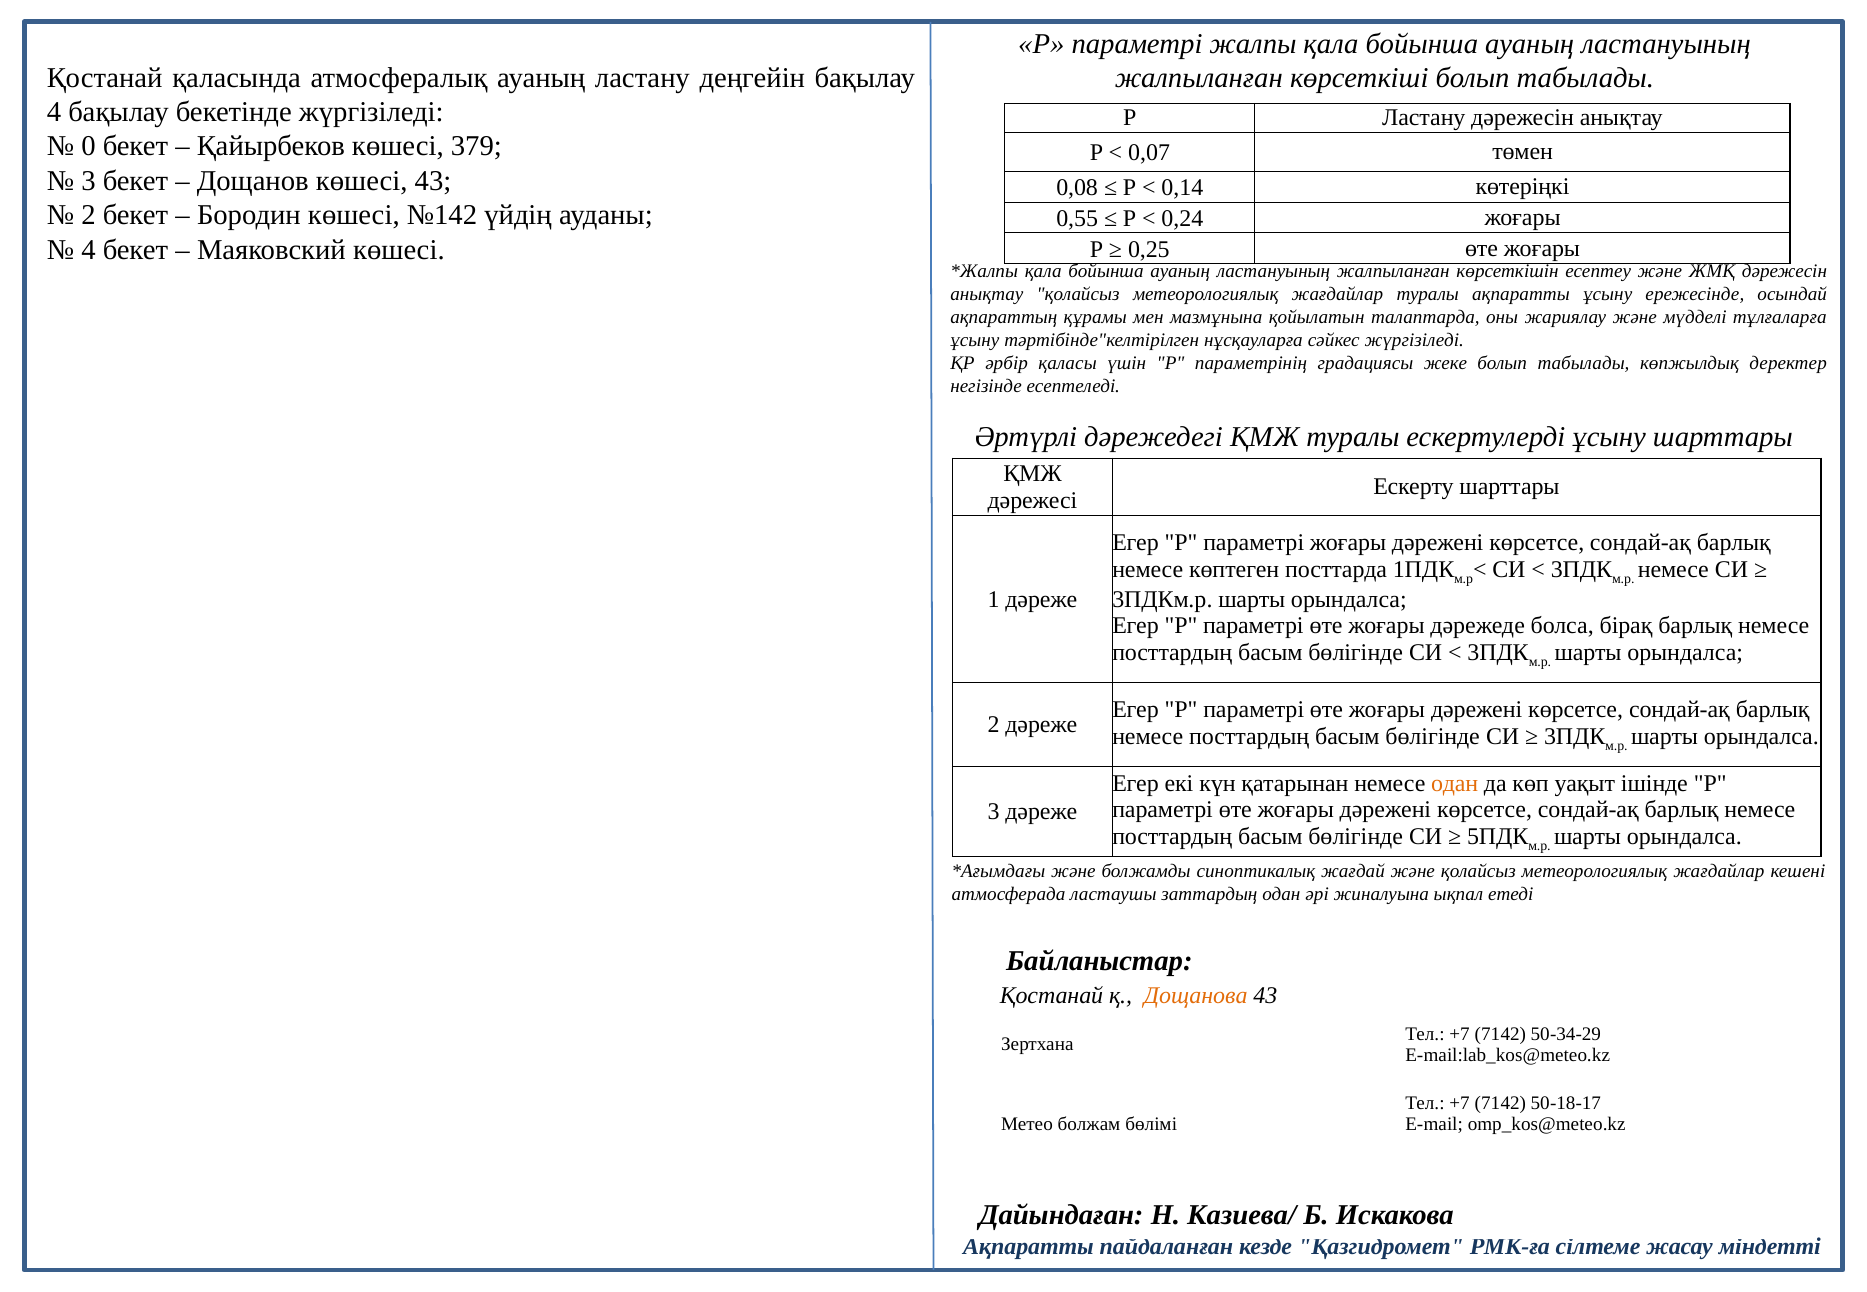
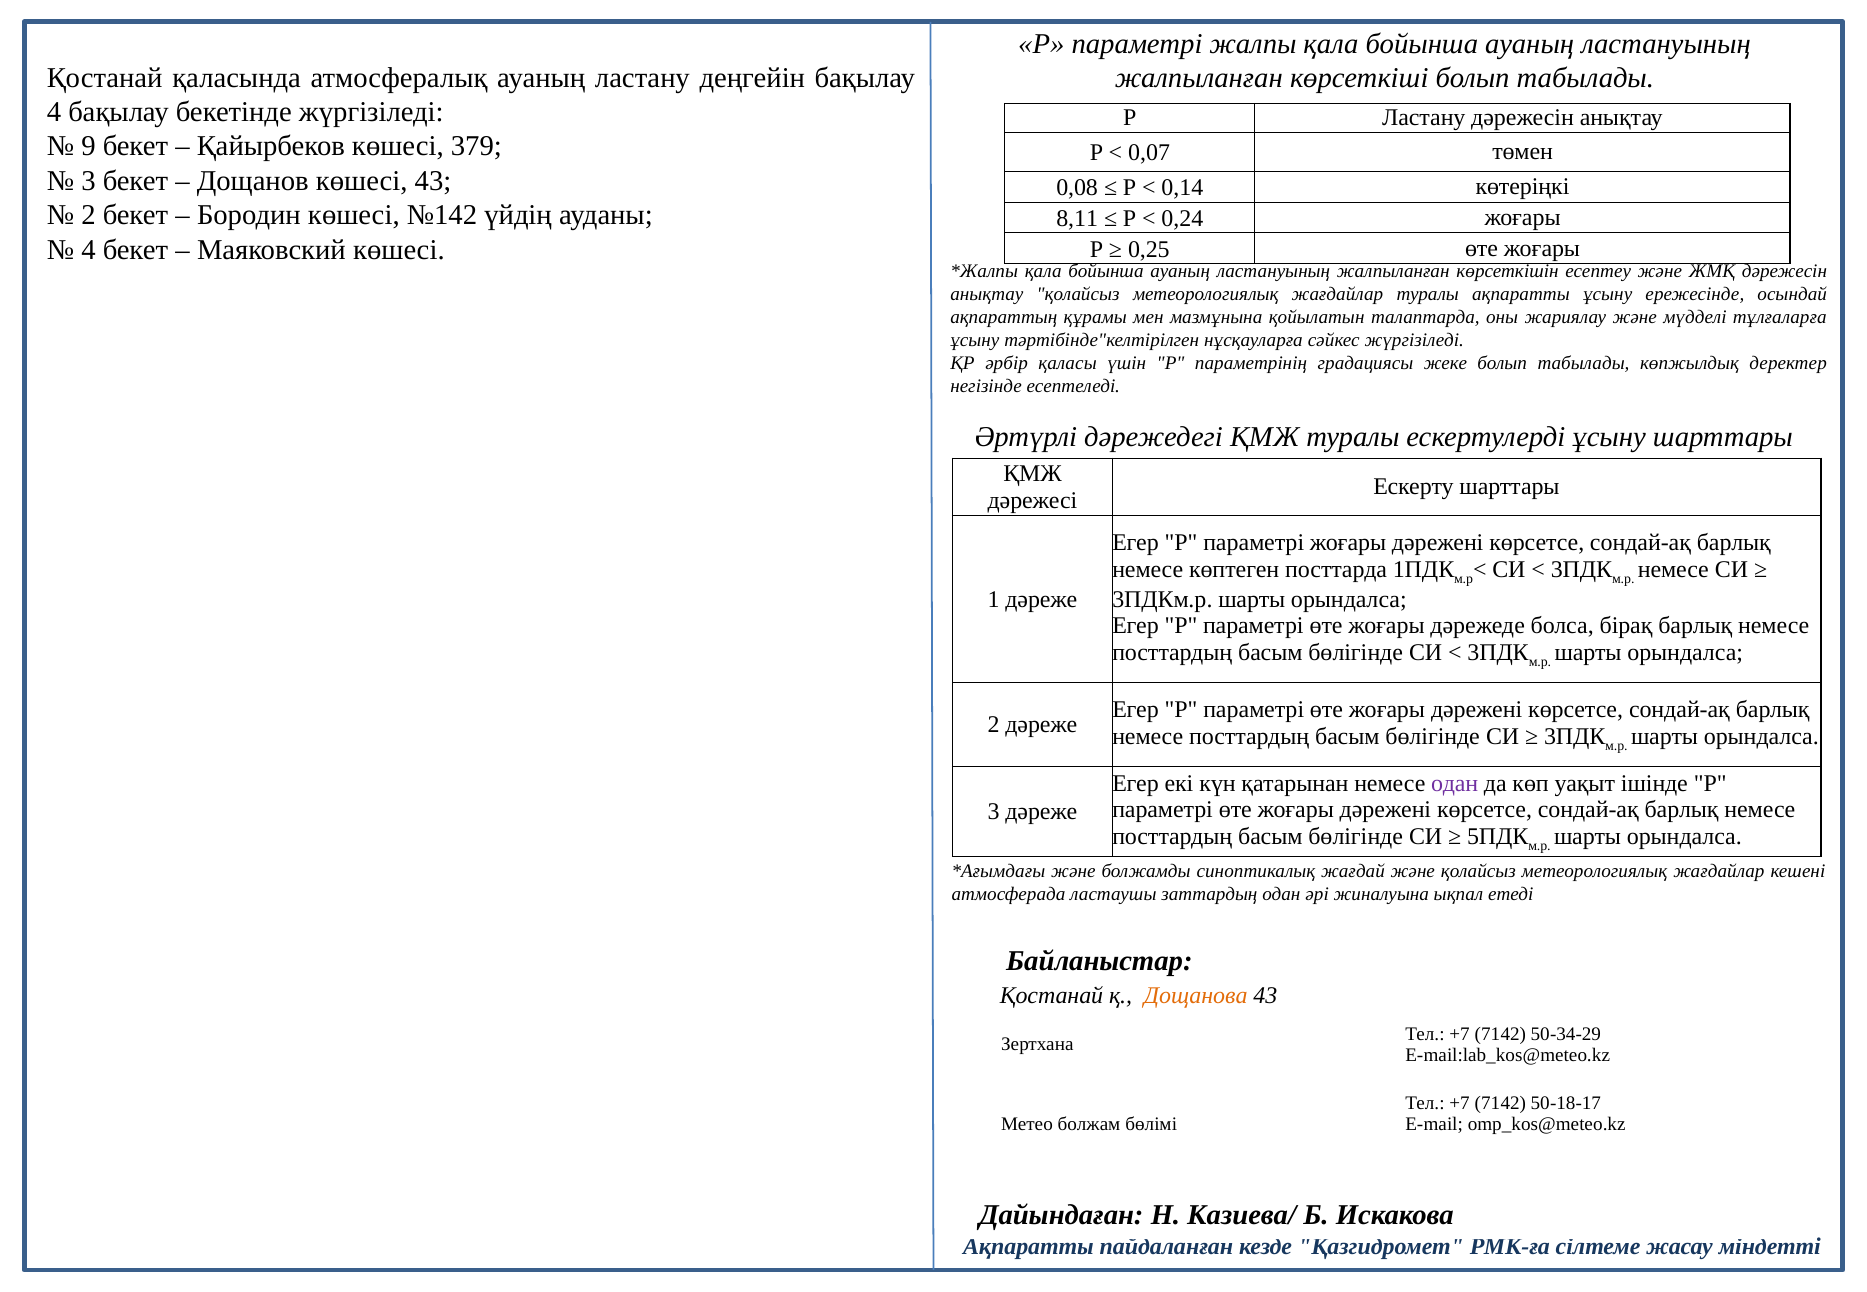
0: 0 -> 9
0,55: 0,55 -> 8,11
одан at (1455, 784) colour: orange -> purple
